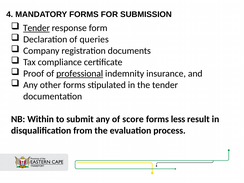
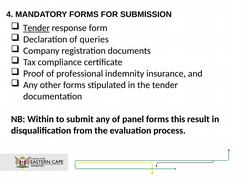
professional underline: present -> none
score: score -> panel
less: less -> this
